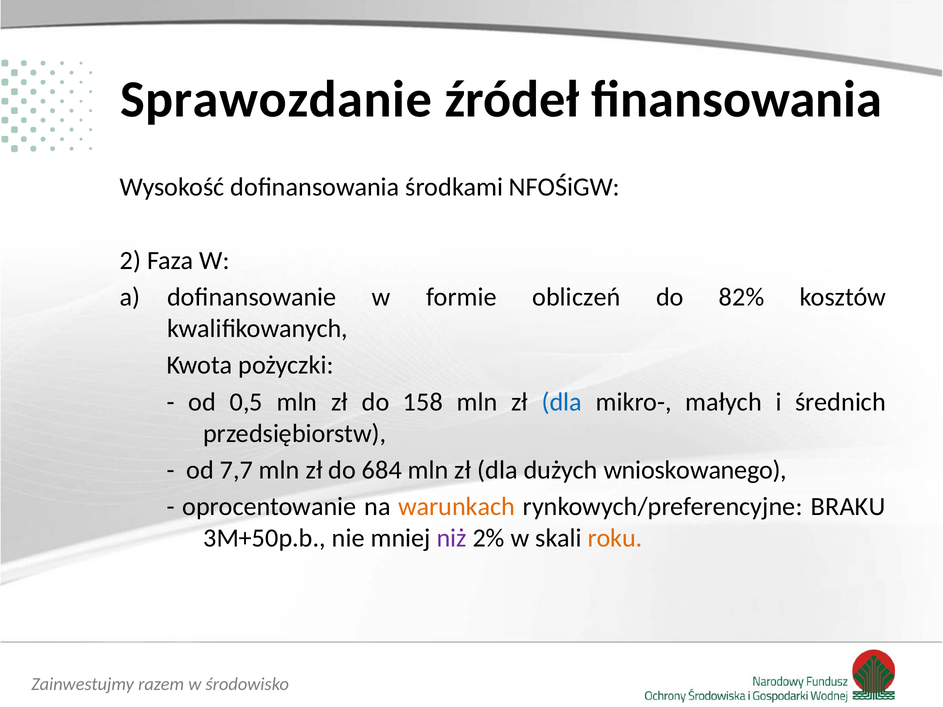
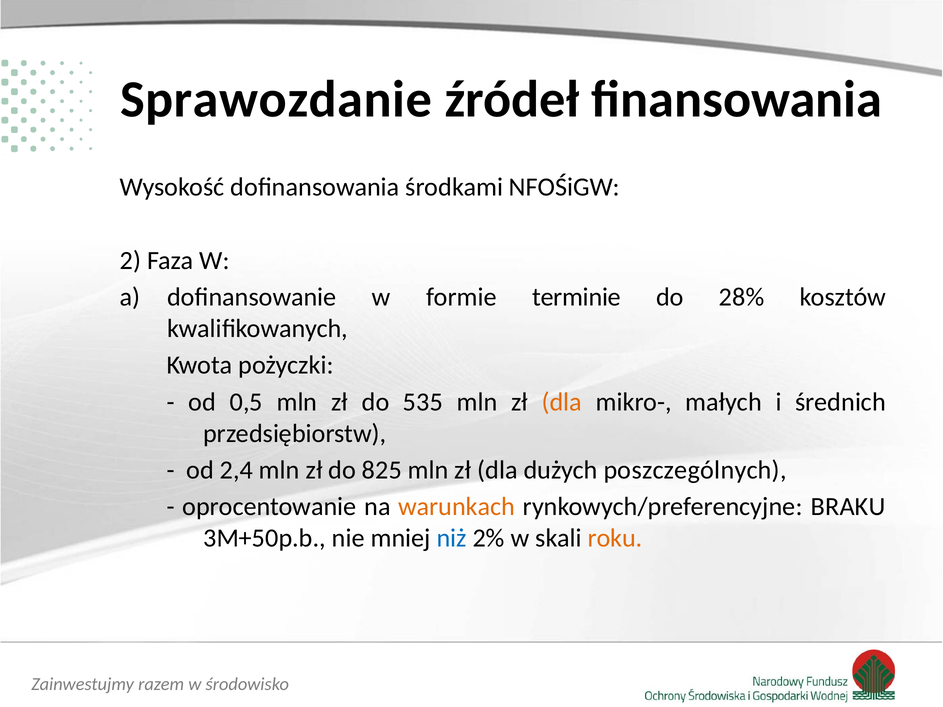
obliczeń: obliczeń -> terminie
82%: 82% -> 28%
158: 158 -> 535
dla at (562, 402) colour: blue -> orange
7,7: 7,7 -> 2,4
684: 684 -> 825
wnioskowanego: wnioskowanego -> poszczególnych
niż colour: purple -> blue
